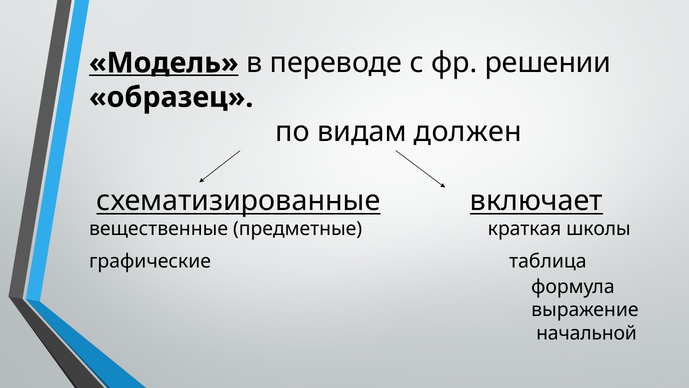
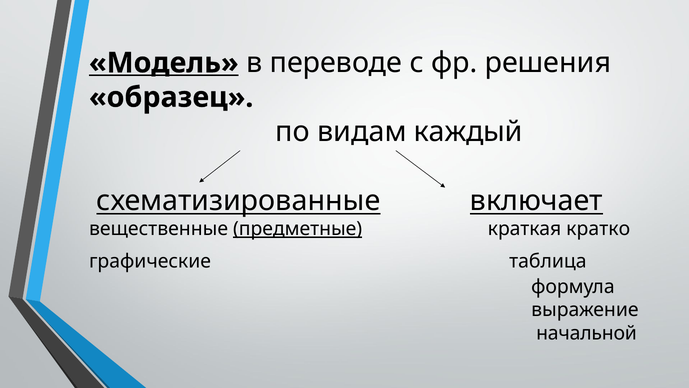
решении: решении -> решения
должен: должен -> каждый
предметные underline: none -> present
школы: школы -> кратко
